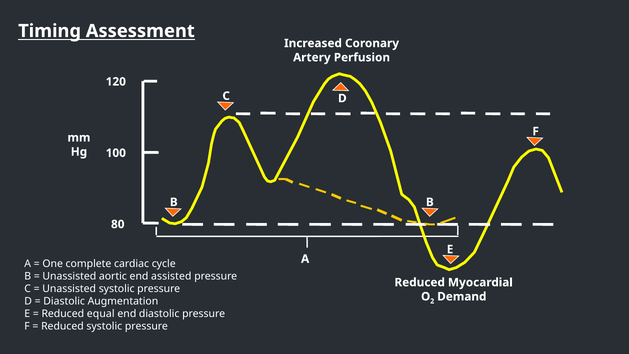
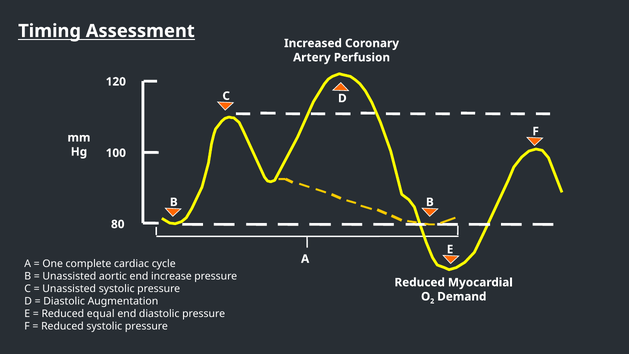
assisted: assisted -> increase
